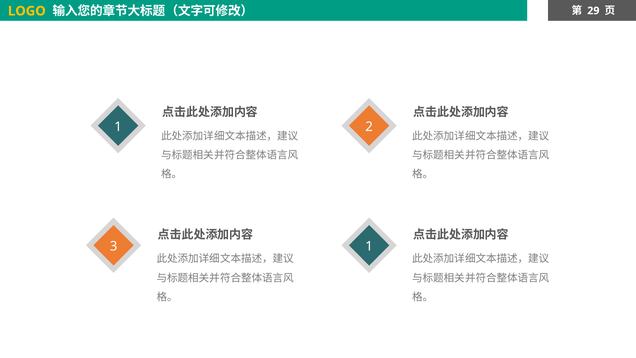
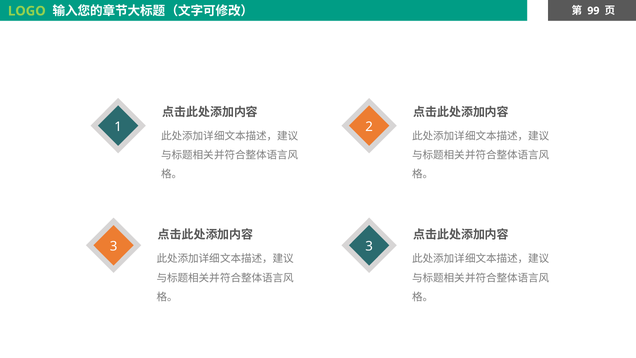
LOGO colour: yellow -> light green
29: 29 -> 99
3 1: 1 -> 3
